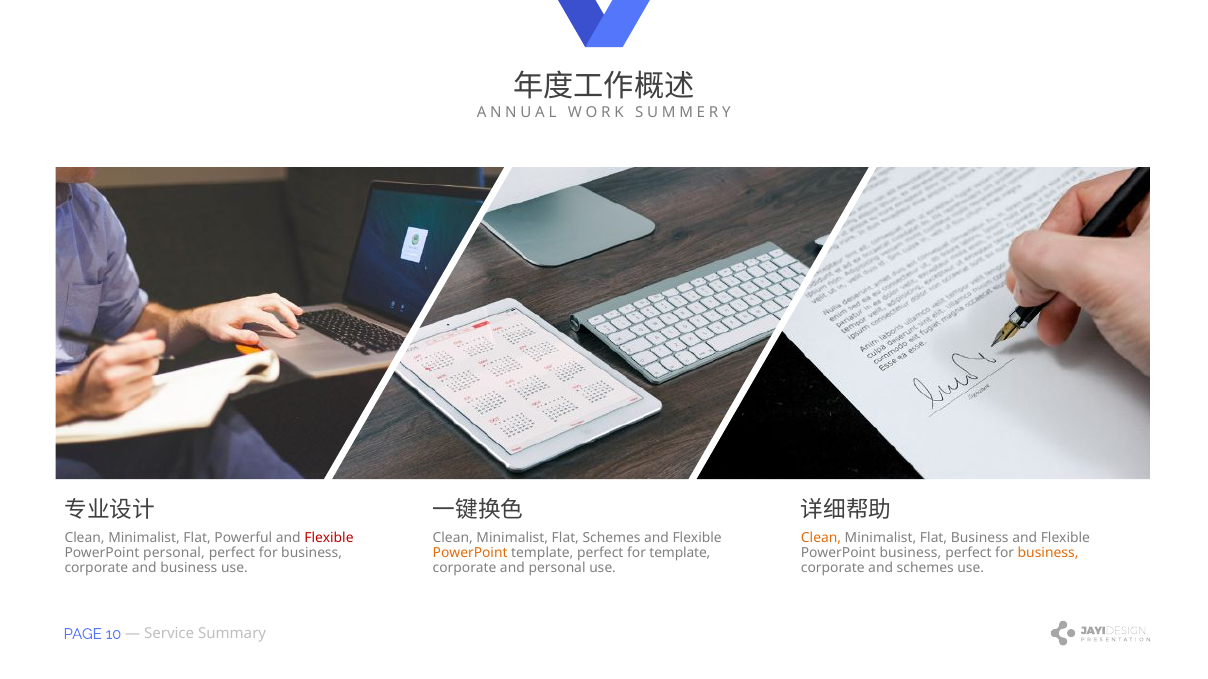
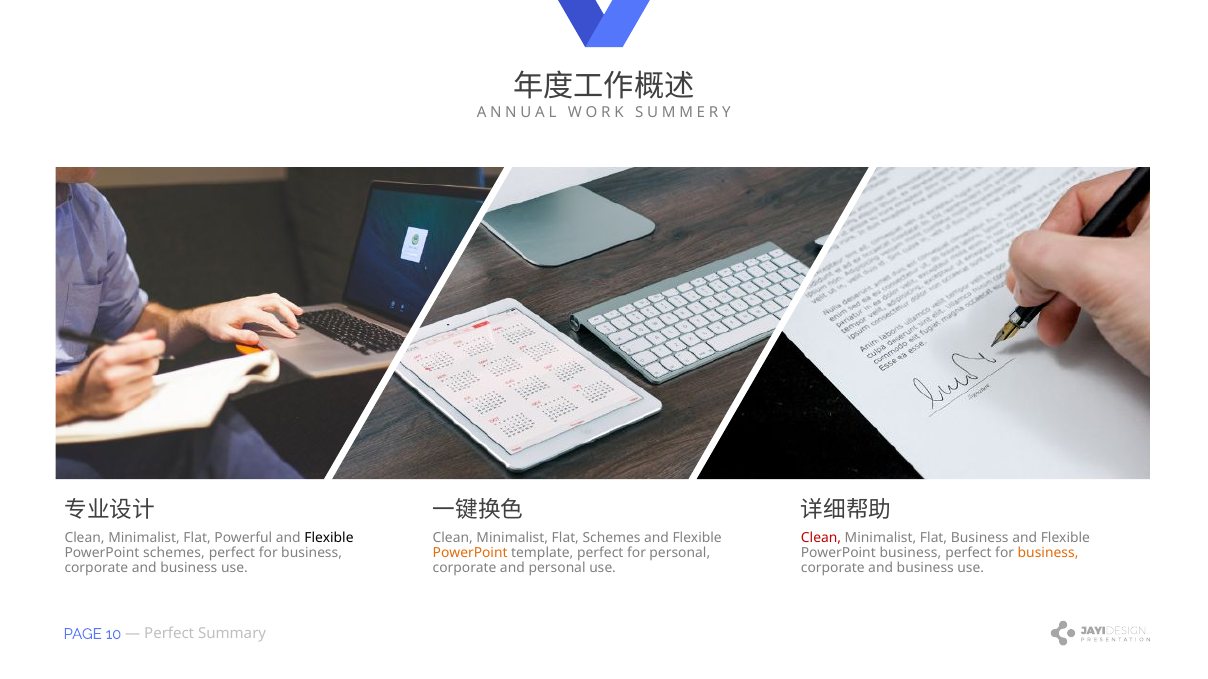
Flexible at (329, 538) colour: red -> black
Clean at (821, 538) colour: orange -> red
PowerPoint personal: personal -> schemes
for template: template -> personal
schemes at (925, 568): schemes -> business
Service at (169, 634): Service -> Perfect
